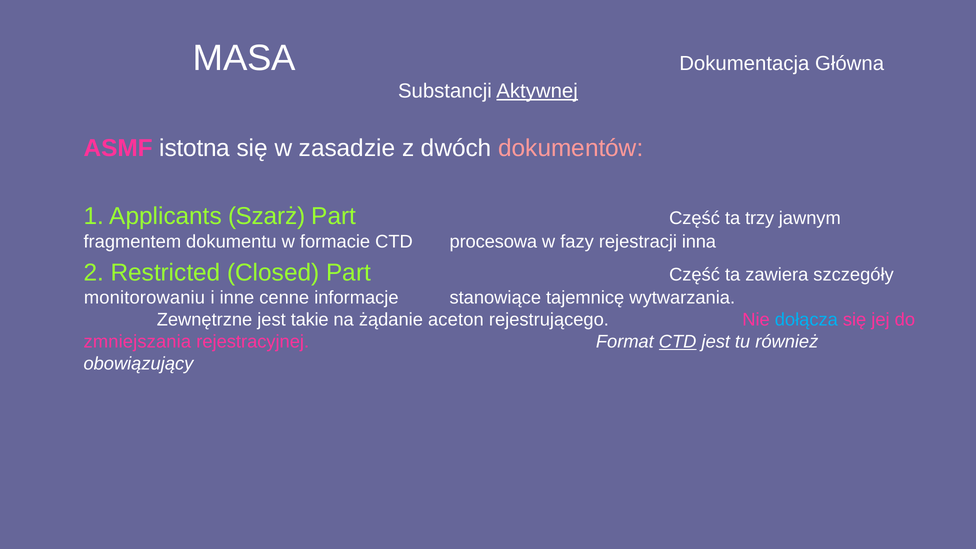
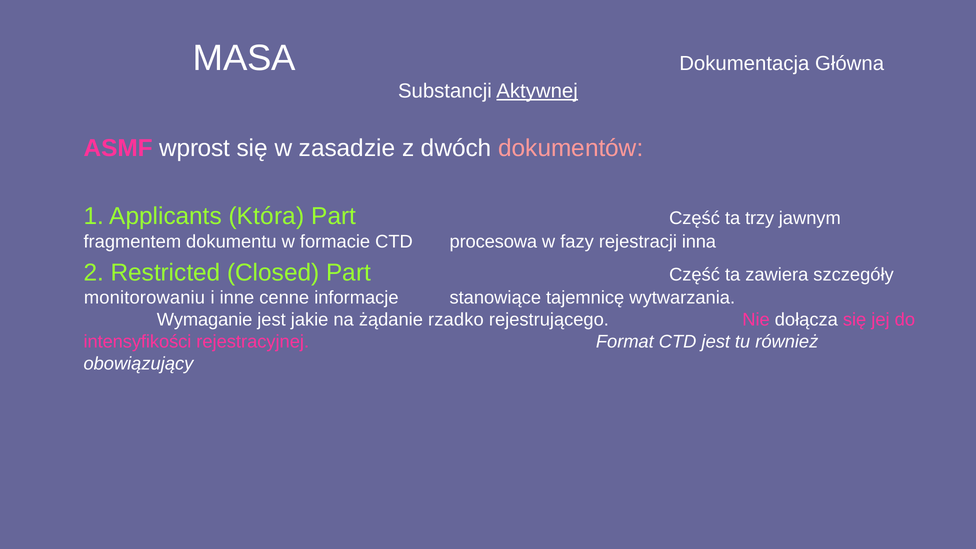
istotna: istotna -> wprost
Szarż: Szarż -> Która
Zewnętrzne: Zewnętrzne -> Wymaganie
takie: takie -> jakie
aceton: aceton -> rzadko
dołącza colour: light blue -> white
zmniejszania: zmniejszania -> intensyfikości
CTD at (678, 342) underline: present -> none
